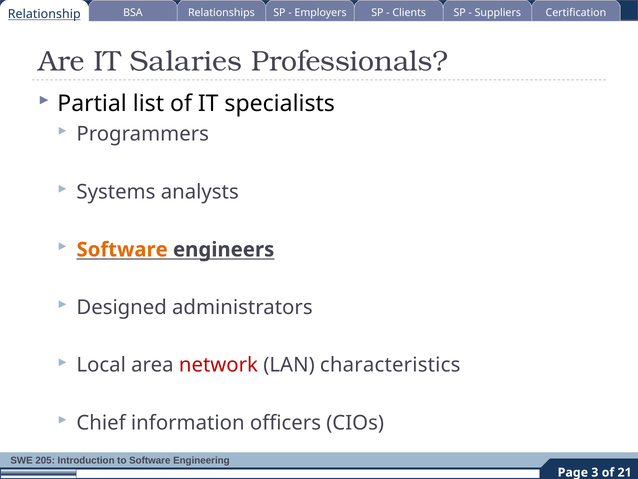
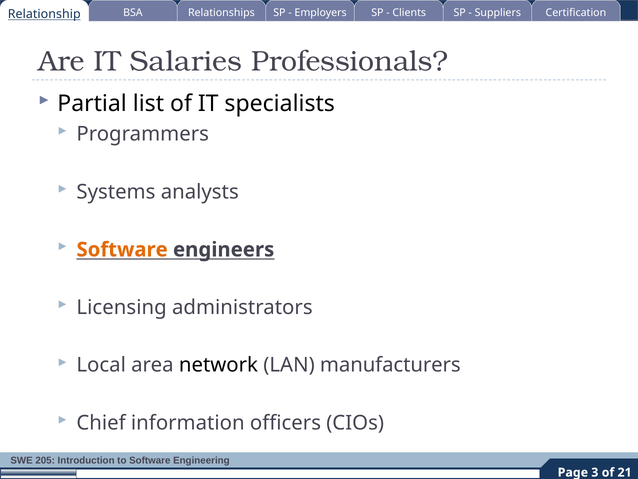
Designed: Designed -> Licensing
network colour: red -> black
characteristics: characteristics -> manufacturers
